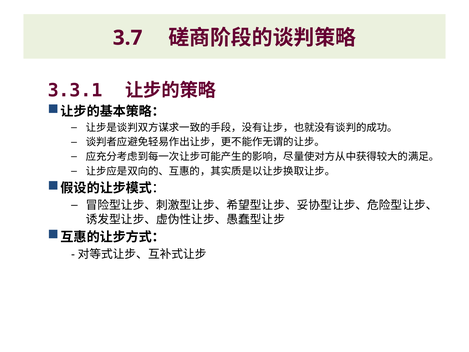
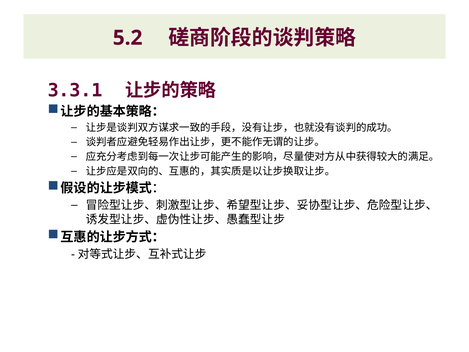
3.7: 3.7 -> 5.2
